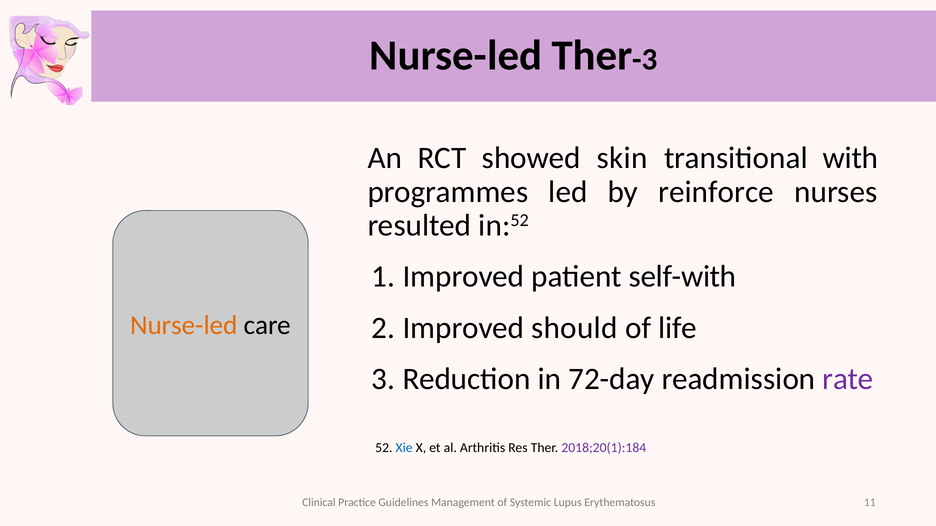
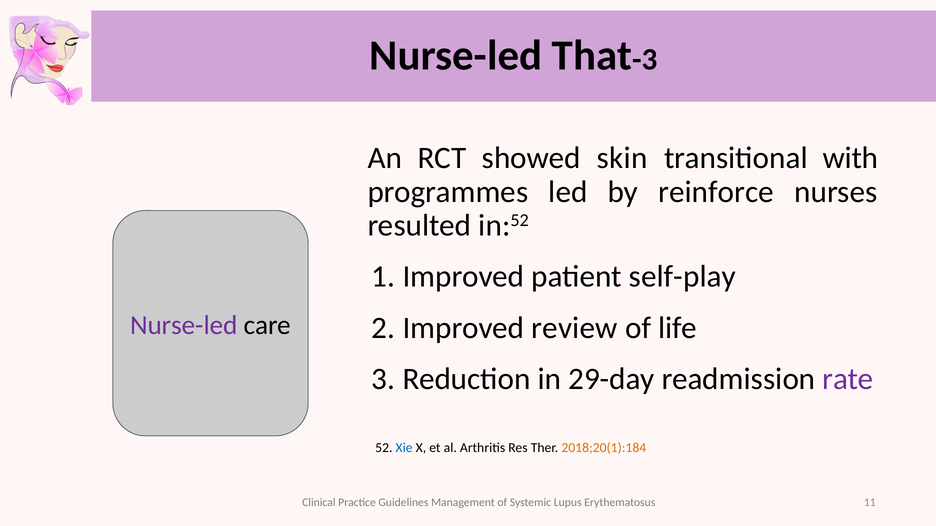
Nurse-led Ther: Ther -> That
self-with: self-with -> self-play
Nurse-led at (184, 325) colour: orange -> purple
should: should -> review
72-day: 72-day -> 29-day
2018;20(1):184 colour: purple -> orange
